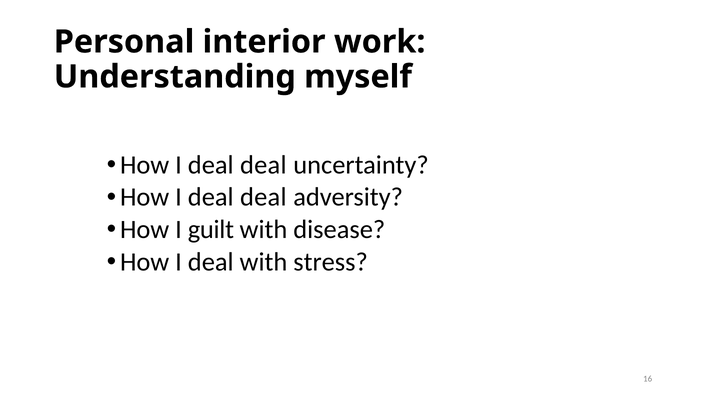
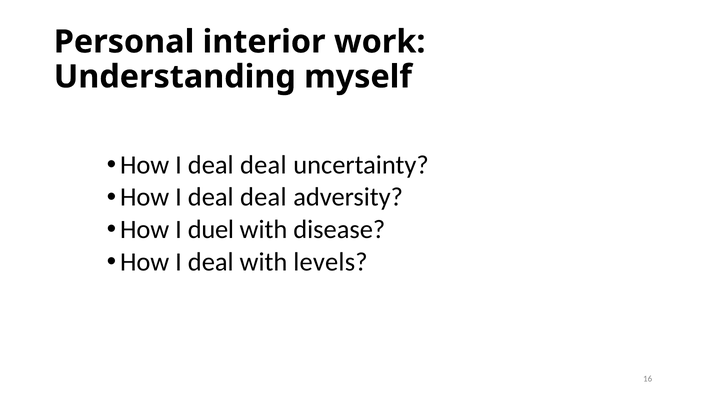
guilt: guilt -> duel
stress: stress -> levels
